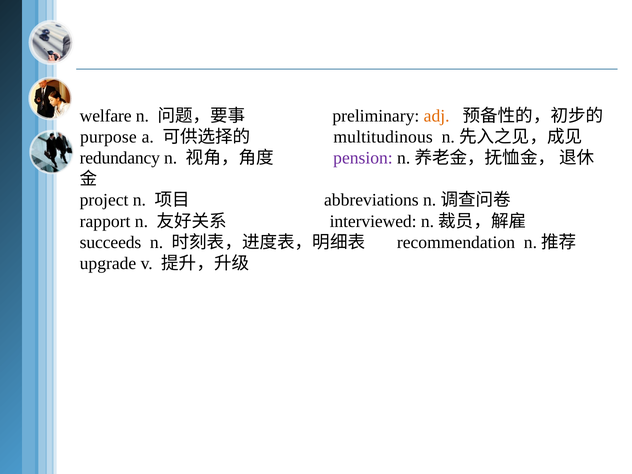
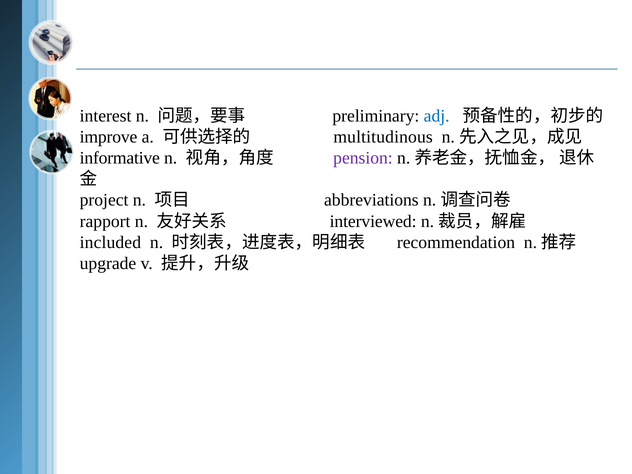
welfare: welfare -> interest
adj colour: orange -> blue
purpose: purpose -> improve
redundancy: redundancy -> informative
succeeds: succeeds -> included
